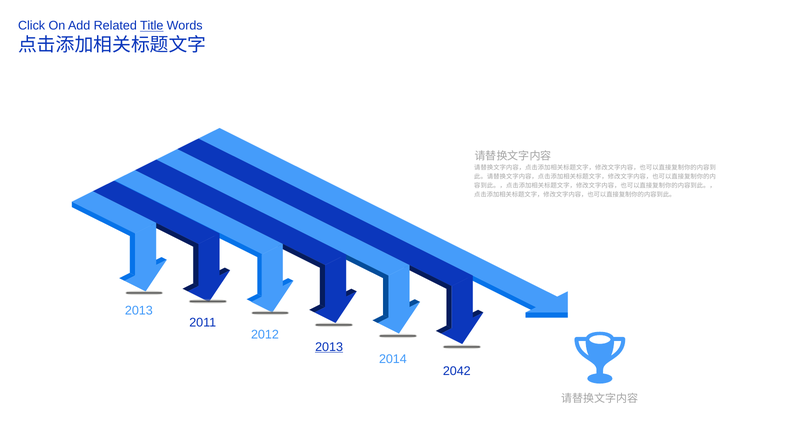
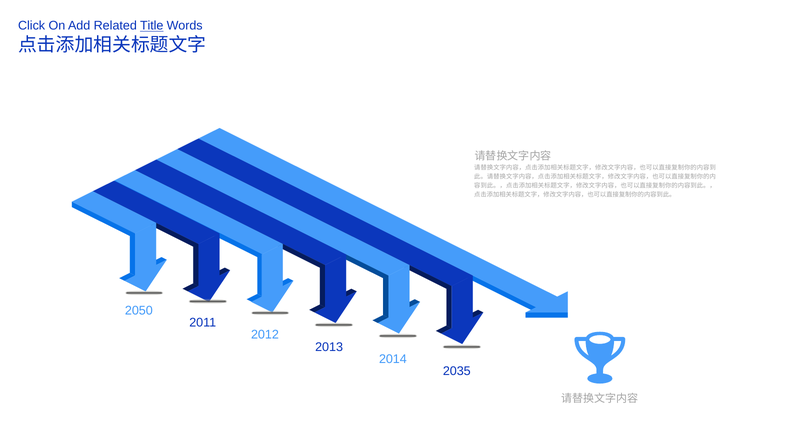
2013 at (139, 311): 2013 -> 2050
2013 at (329, 347) underline: present -> none
2042: 2042 -> 2035
